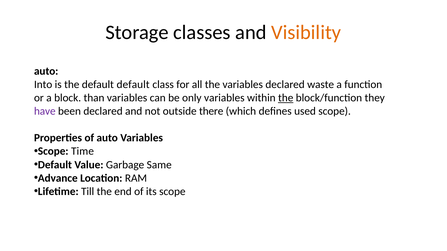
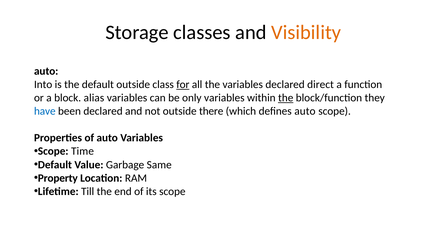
default default: default -> outside
for underline: none -> present
waste: waste -> direct
than: than -> alias
have colour: purple -> blue
defines used: used -> auto
Advance: Advance -> Property
